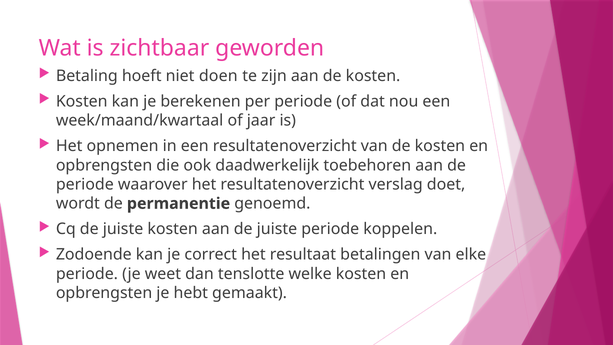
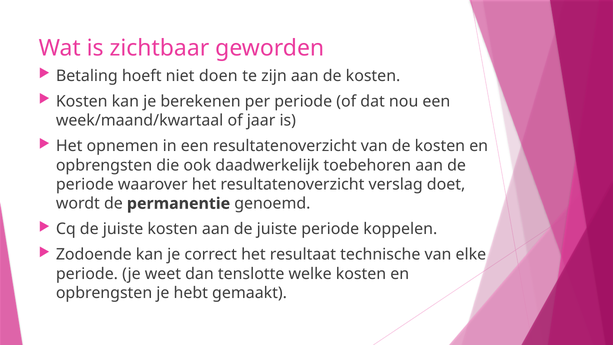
betalingen: betalingen -> technische
